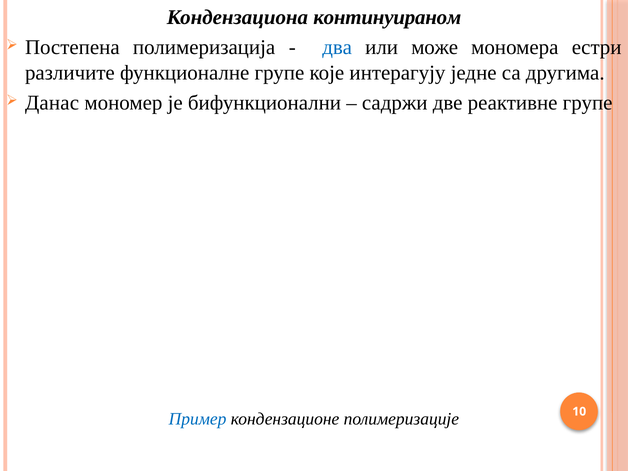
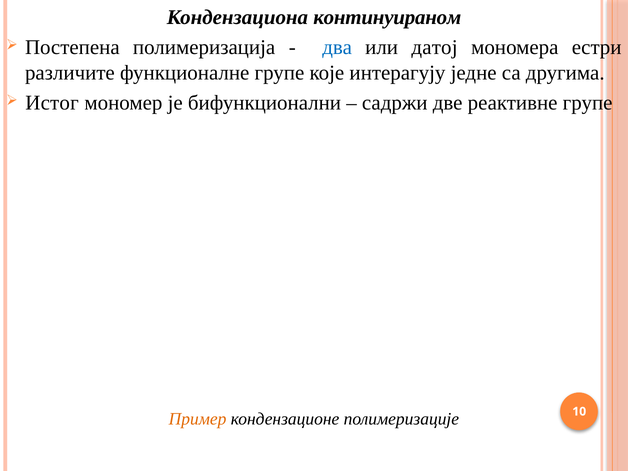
може: може -> датој
Данас: Данас -> Истог
Пример colour: blue -> orange
